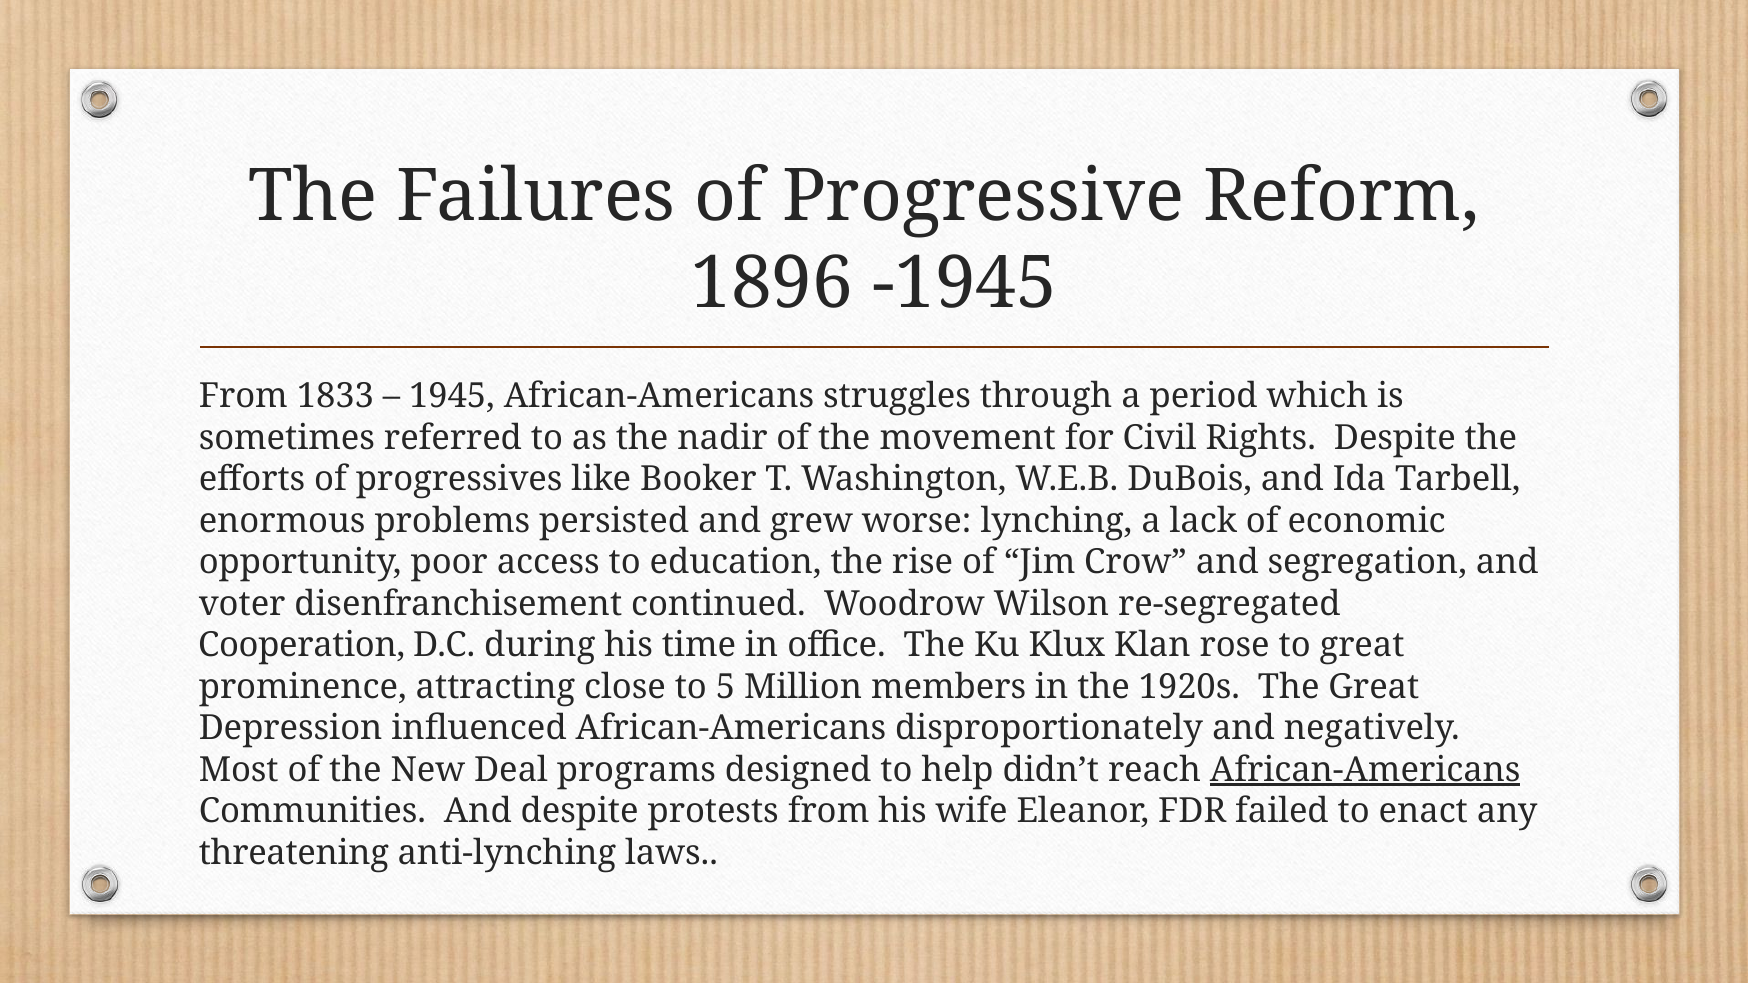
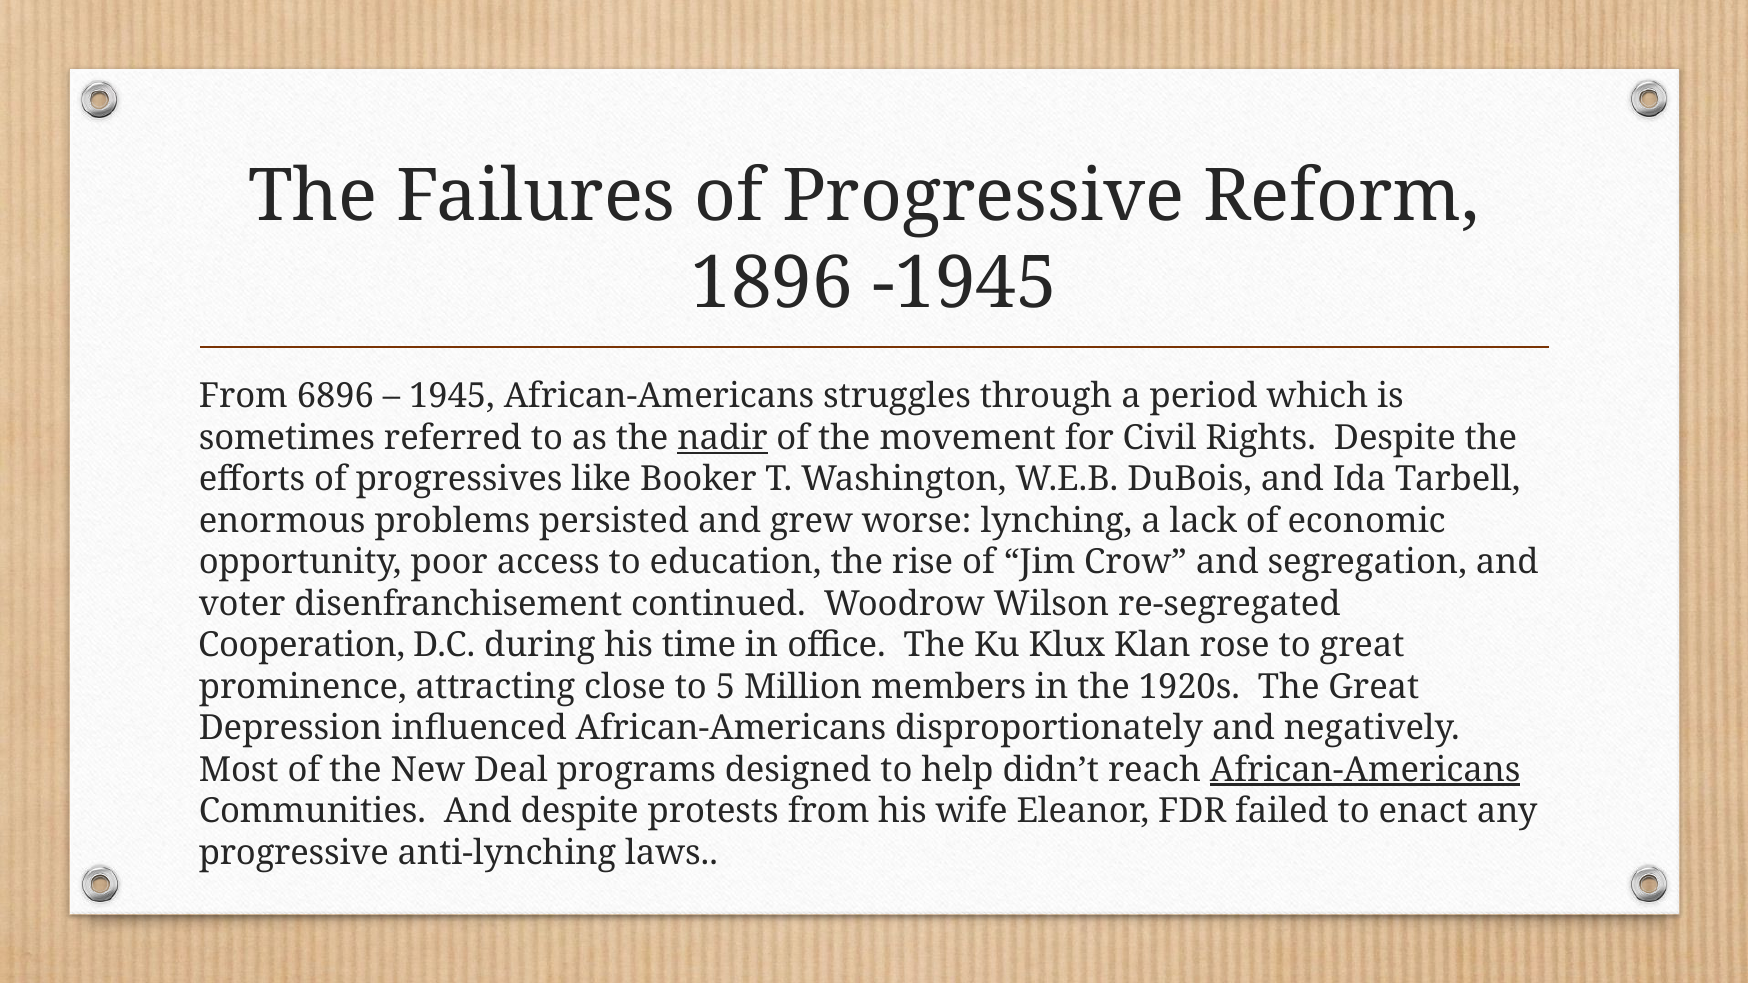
1833: 1833 -> 6896
nadir underline: none -> present
threatening at (294, 853): threatening -> progressive
